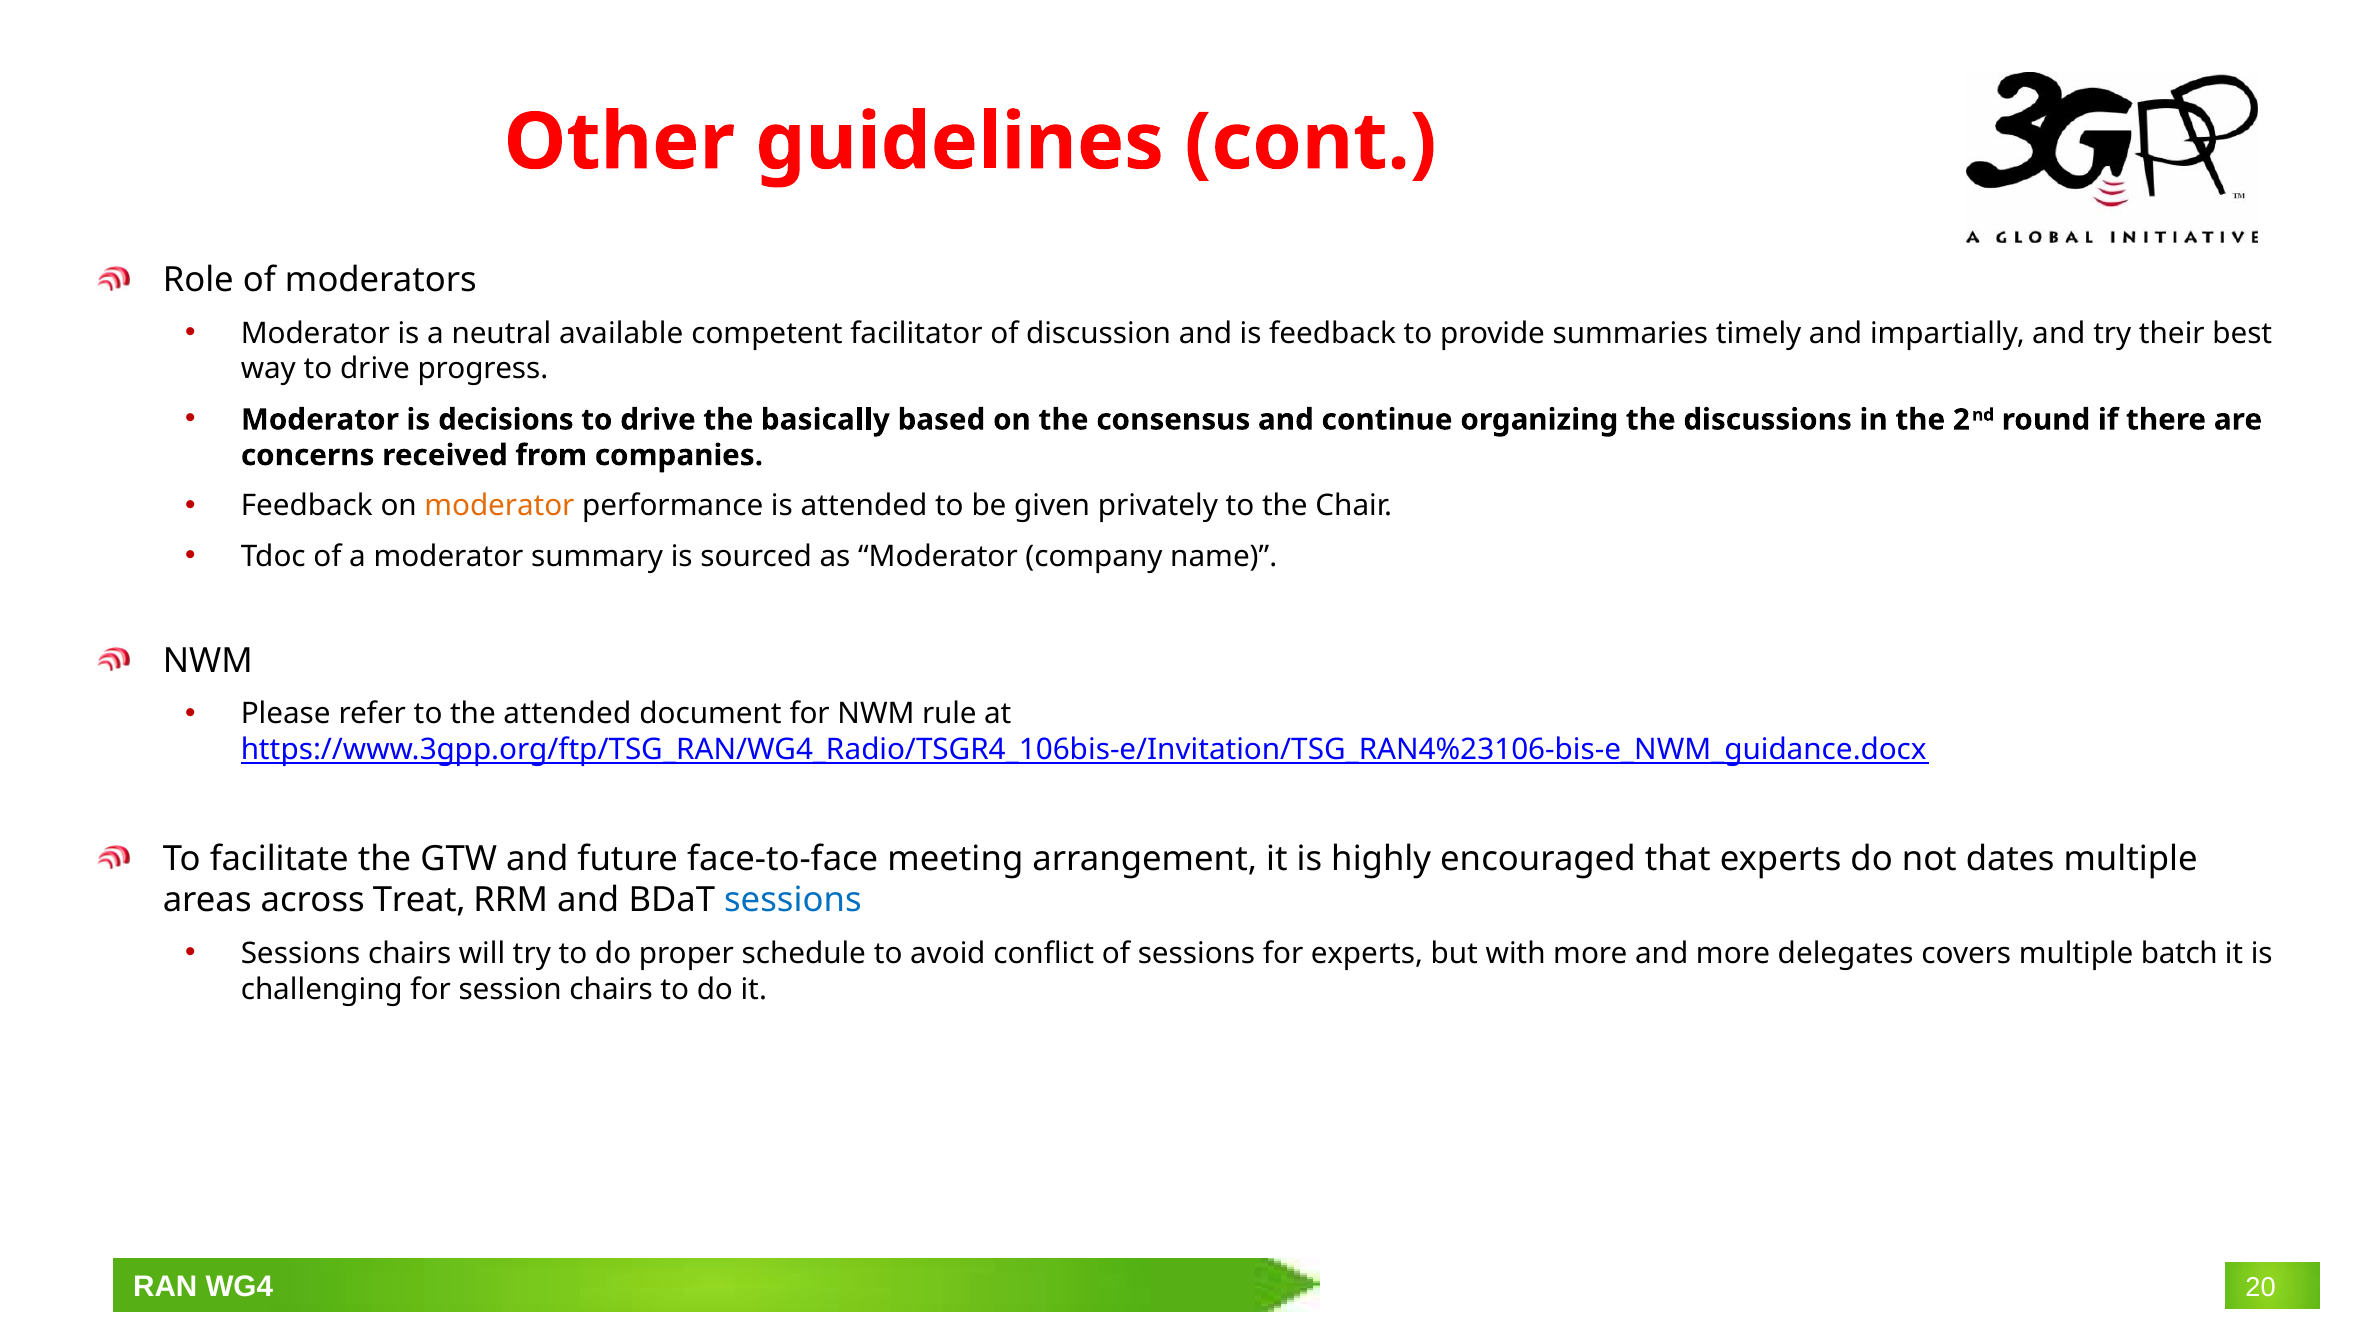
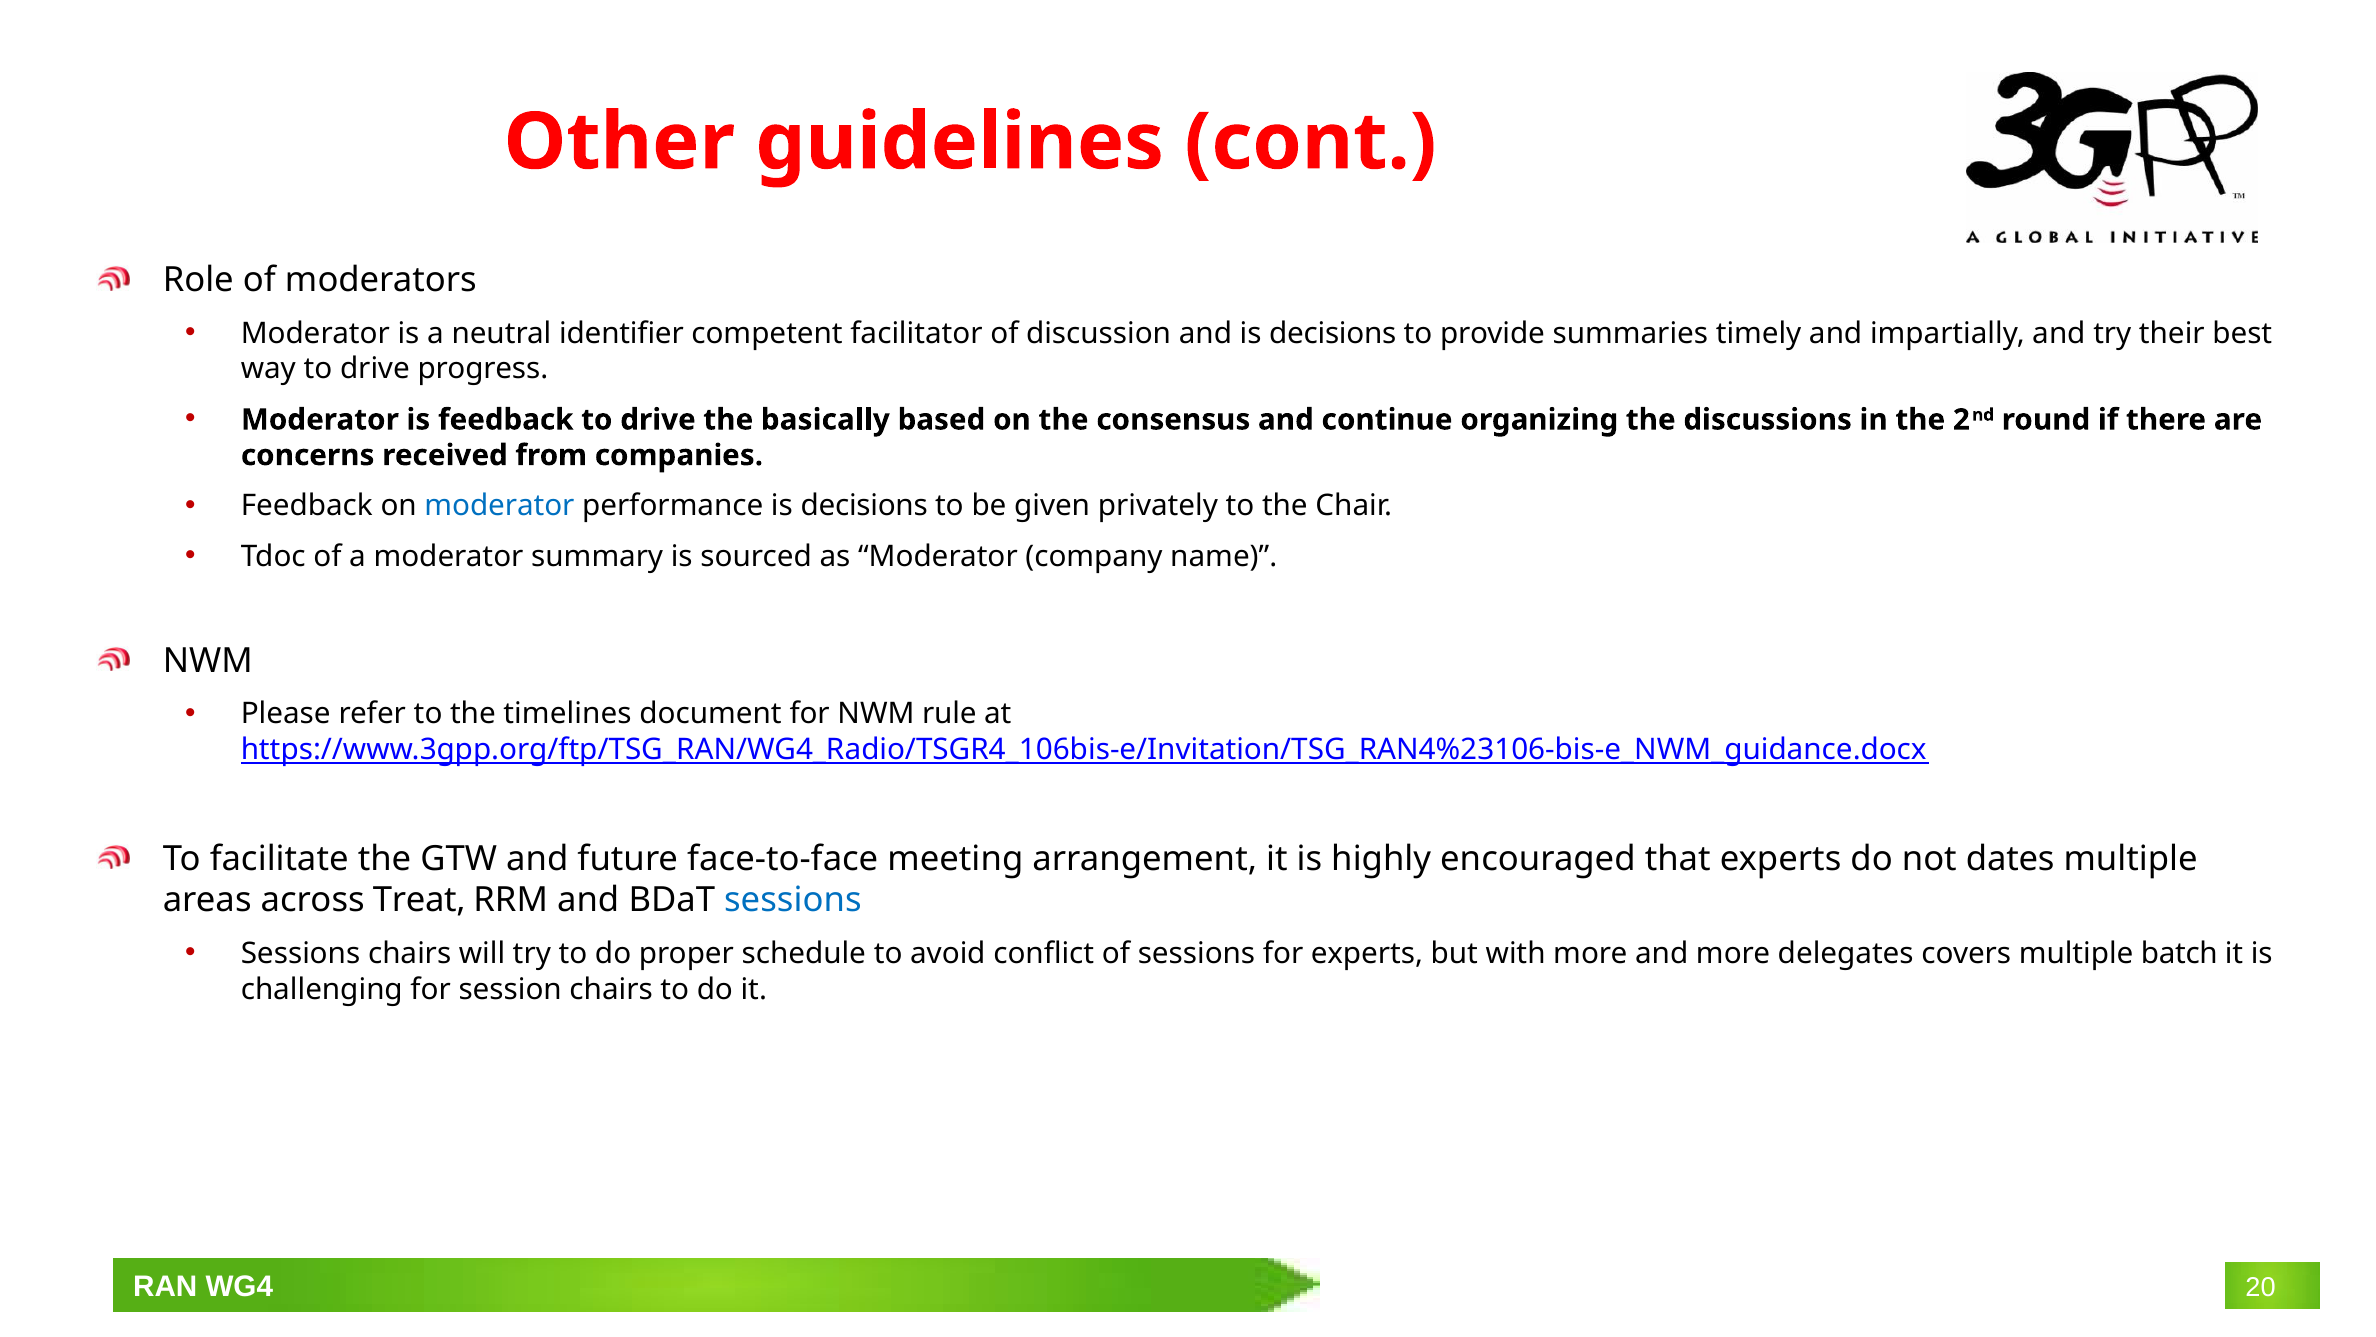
available: available -> identifier
and is feedback: feedback -> decisions
is decisions: decisions -> feedback
moderator at (499, 506) colour: orange -> blue
performance is attended: attended -> decisions
the attended: attended -> timelines
